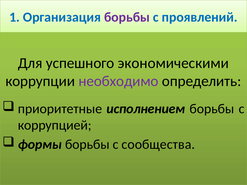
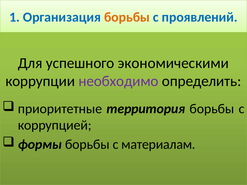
борьбы at (127, 17) colour: purple -> orange
исполнением: исполнением -> территория
сообщества: сообщества -> материалам
